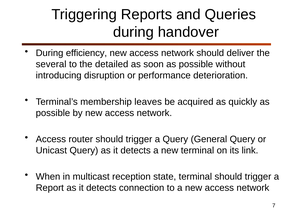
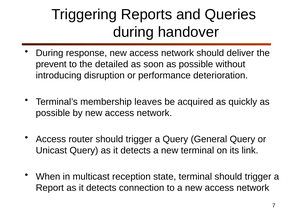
efficiency: efficiency -> response
several: several -> prevent
